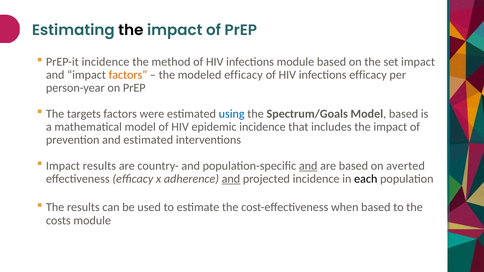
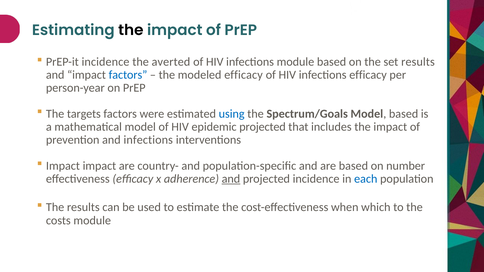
method: method -> averted
set impact: impact -> results
factors at (128, 75) colour: orange -> blue
epidemic incidence: incidence -> projected
and estimated: estimated -> infections
Impact results: results -> impact
and at (308, 166) underline: present -> none
averted: averted -> number
each colour: black -> blue
when based: based -> which
